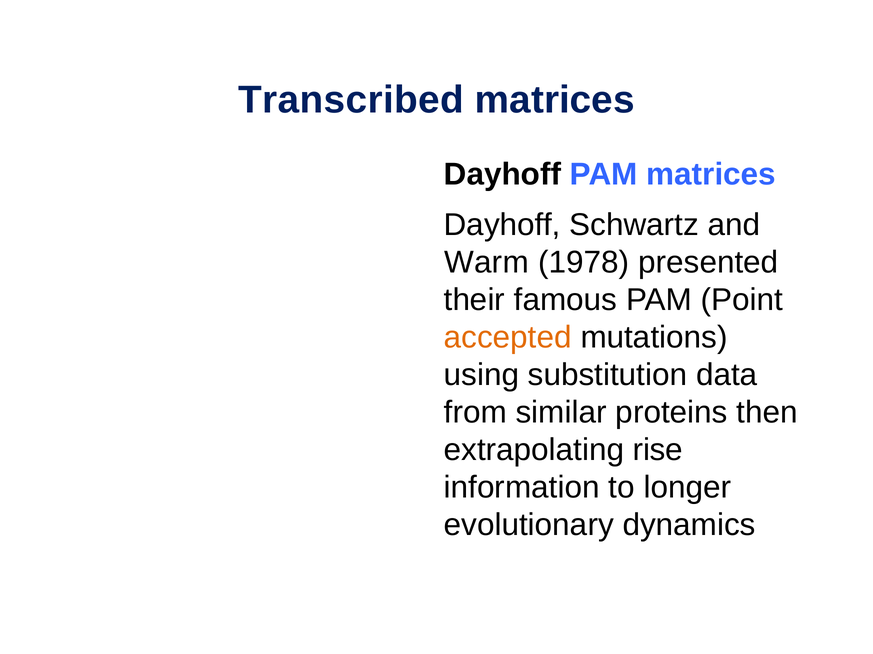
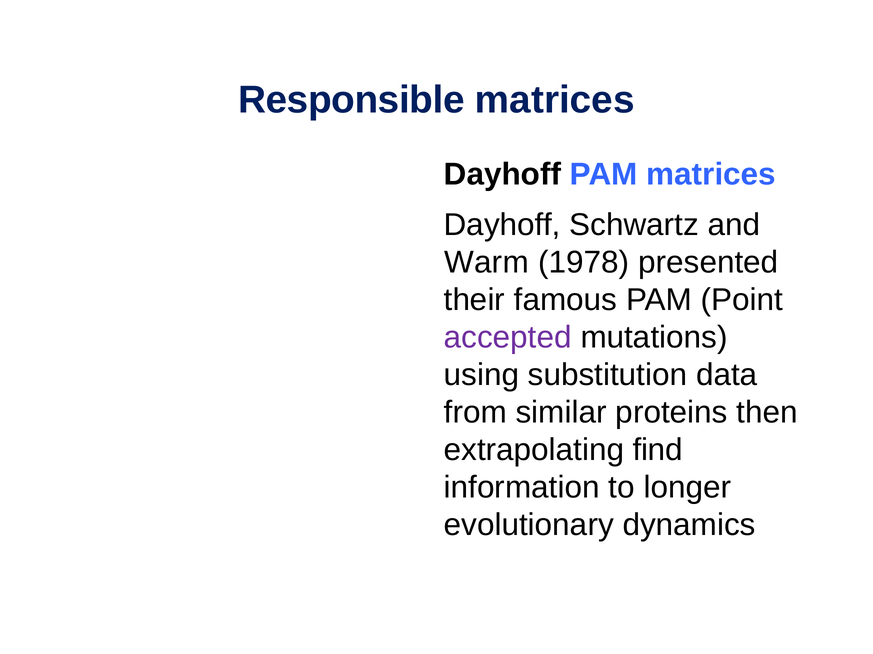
Transcribed: Transcribed -> Responsible
accepted colour: orange -> purple
rise: rise -> find
